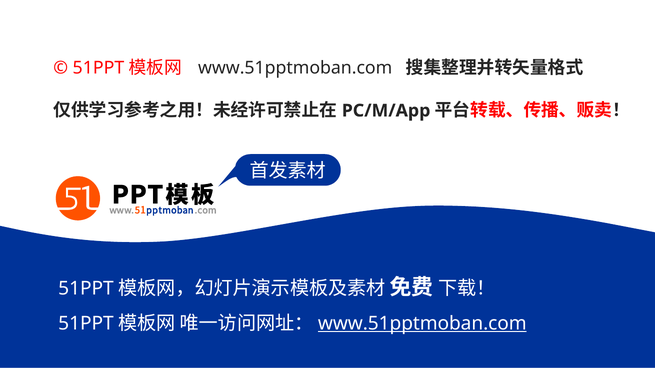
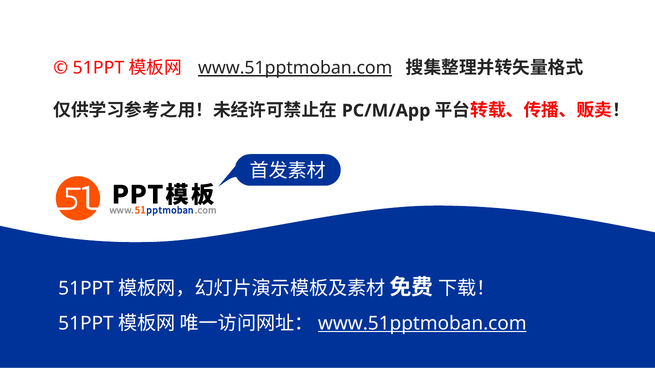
www.51pptmoban.com at (295, 68) underline: none -> present
